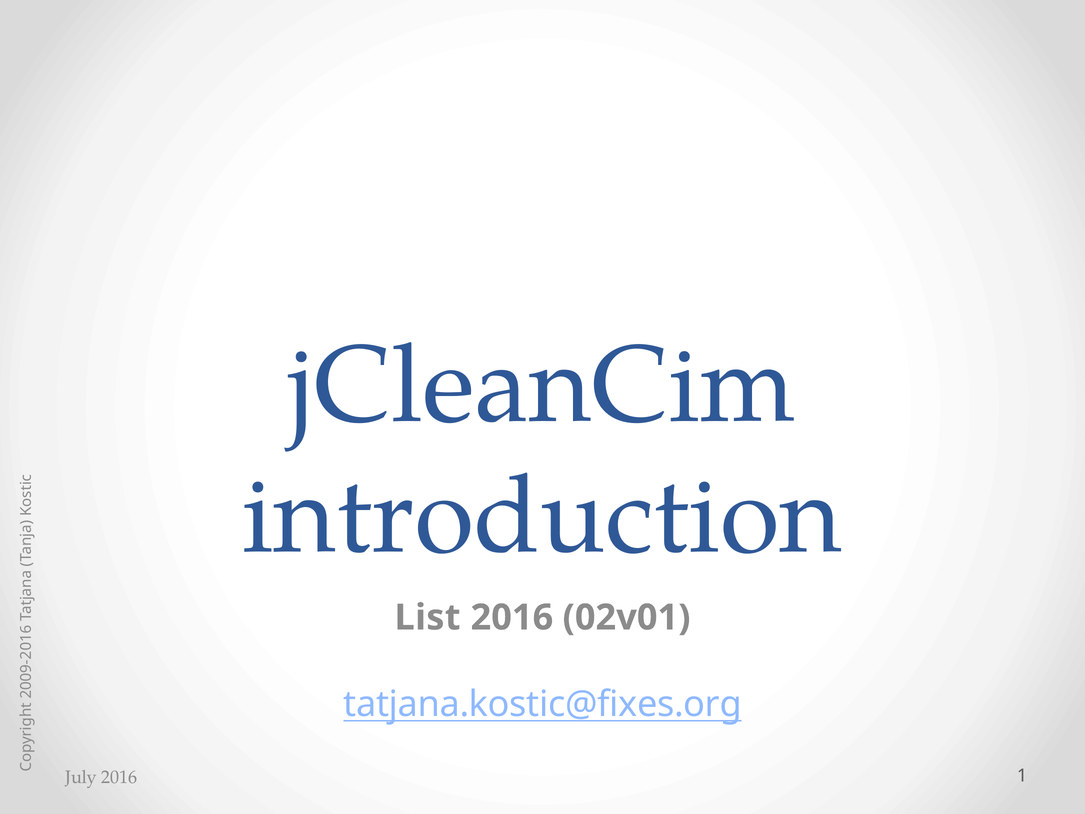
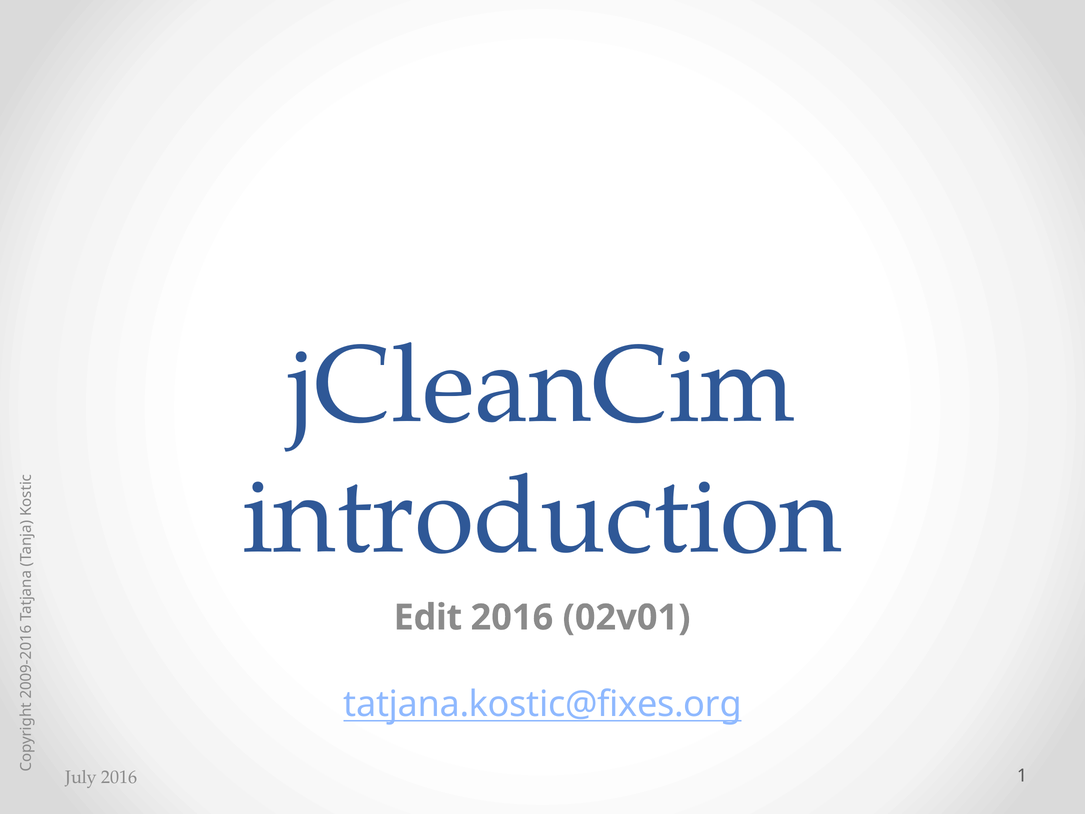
List: List -> Edit
